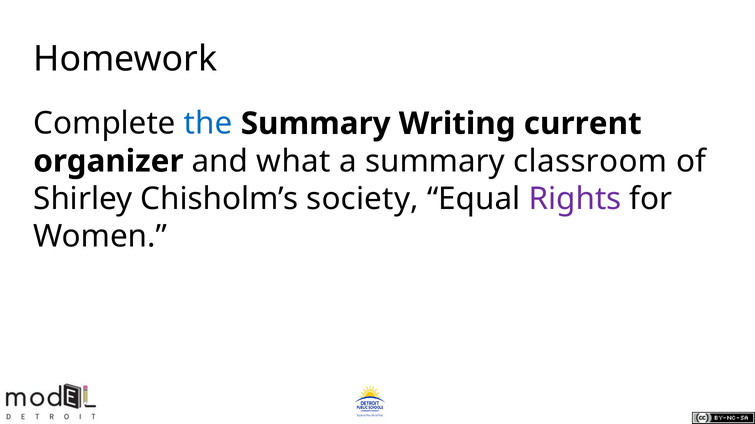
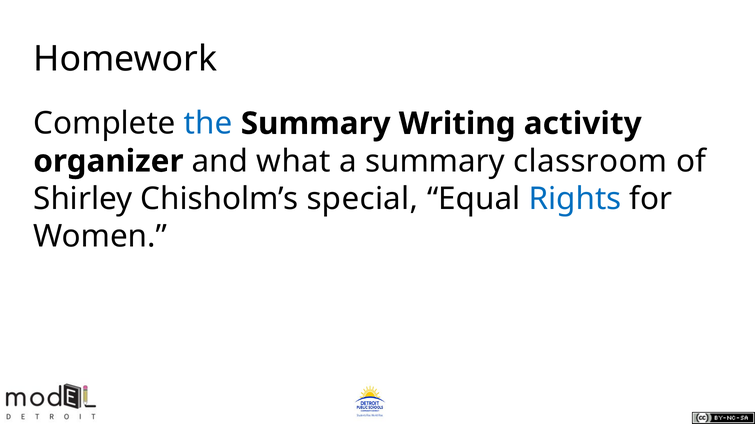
current: current -> activity
society: society -> special
Rights colour: purple -> blue
